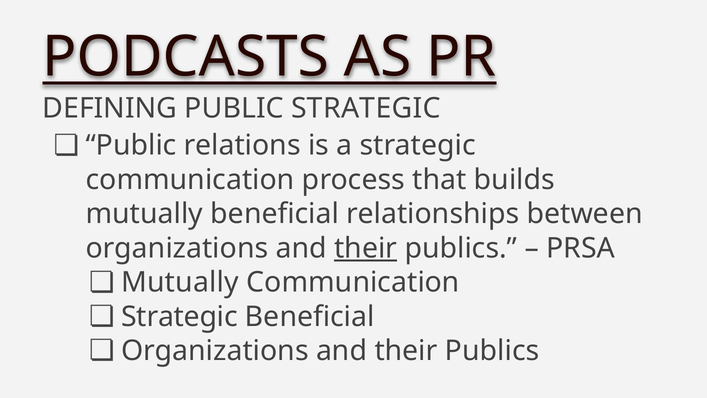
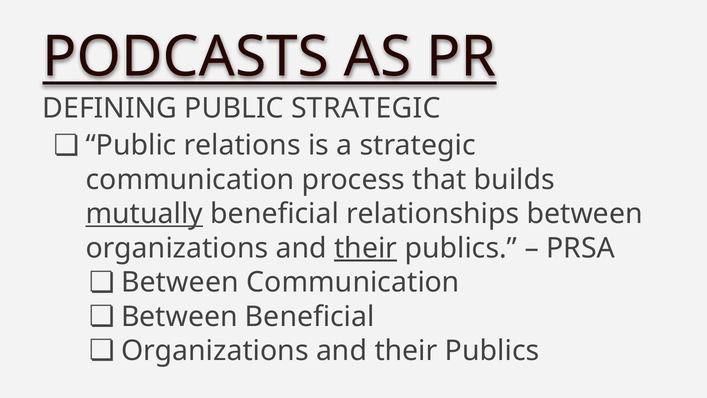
mutually at (144, 214) underline: none -> present
Mutually at (180, 282): Mutually -> Between
Strategic at (179, 316): Strategic -> Between
